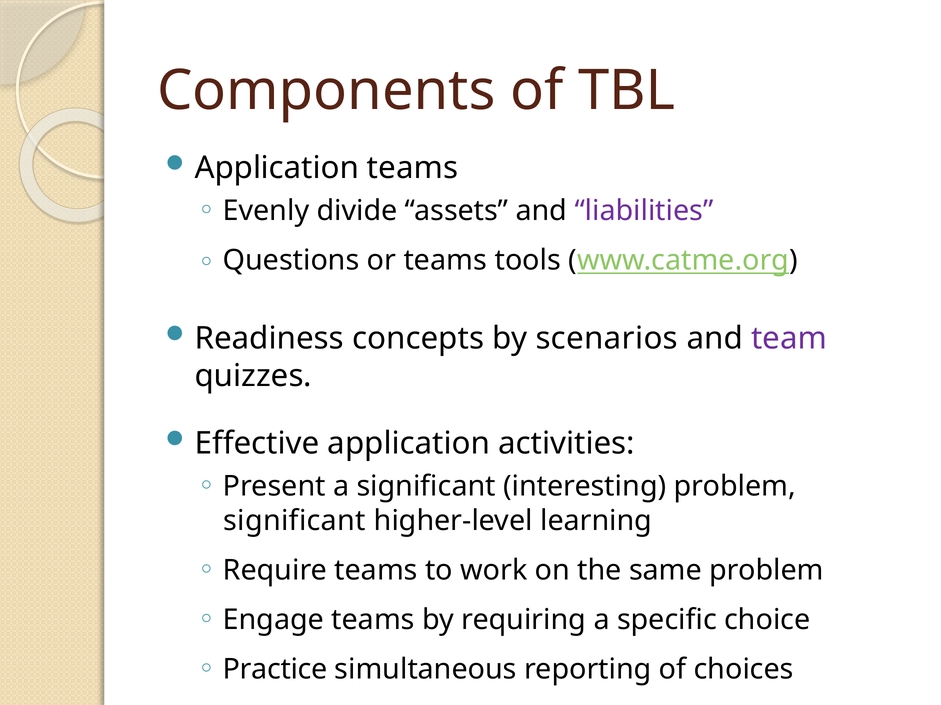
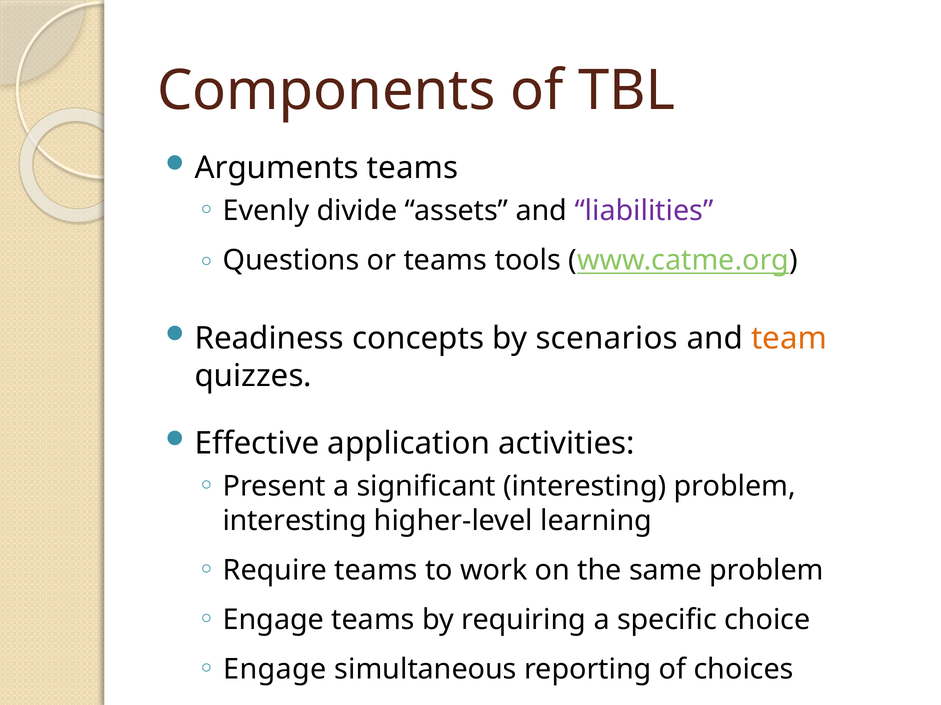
Application at (277, 168): Application -> Arguments
team colour: purple -> orange
significant at (295, 521): significant -> interesting
Practice at (275, 670): Practice -> Engage
